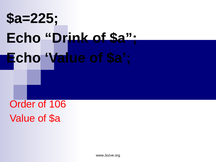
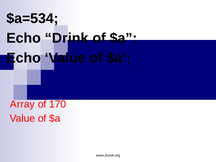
$a=225: $a=225 -> $a=534
Order: Order -> Array
106: 106 -> 170
